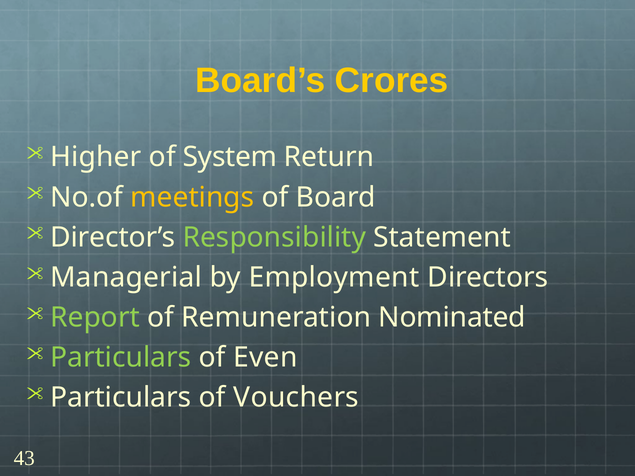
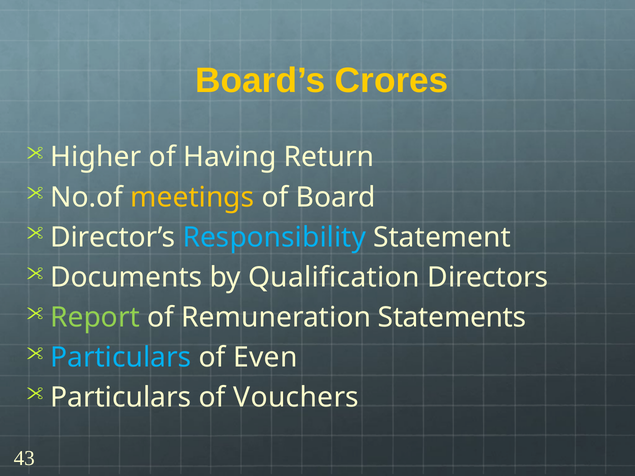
System: System -> Having
Responsibility colour: light green -> light blue
Managerial: Managerial -> Documents
Employment: Employment -> Qualification
Nominated: Nominated -> Statements
Particulars at (121, 358) colour: light green -> light blue
